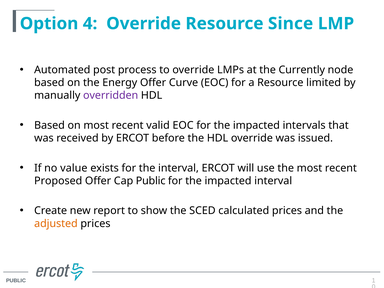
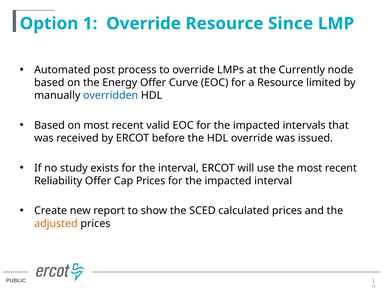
Option 4: 4 -> 1
overridden colour: purple -> blue
value: value -> study
Proposed: Proposed -> Reliability
Cap Public: Public -> Prices
